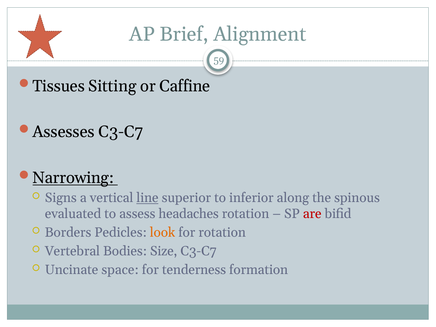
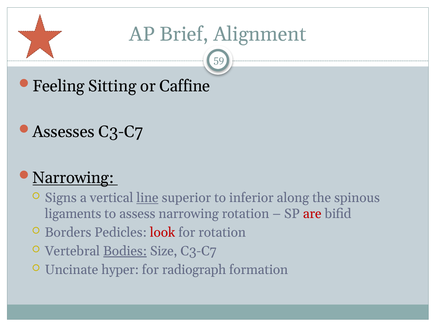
Tissues: Tissues -> Feeling
evaluated: evaluated -> ligaments
assess headaches: headaches -> narrowing
look colour: orange -> red
Bodies underline: none -> present
space: space -> hyper
tenderness: tenderness -> radiograph
